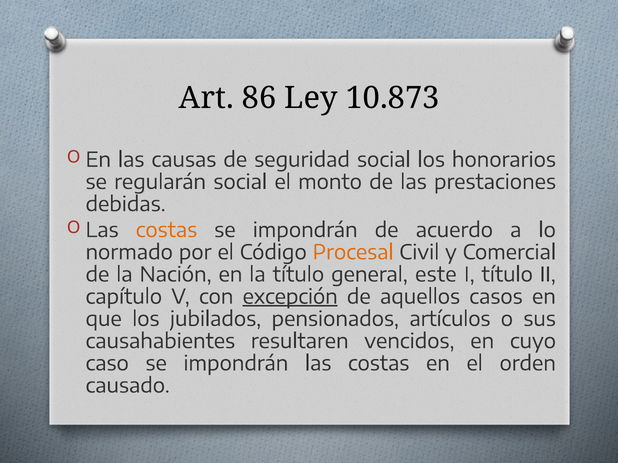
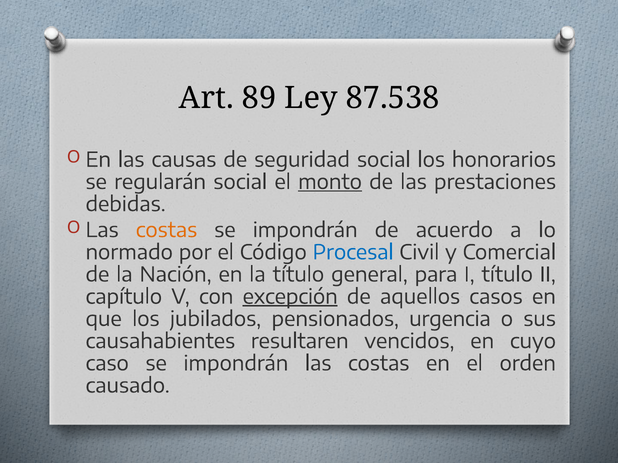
86: 86 -> 89
10.873: 10.873 -> 87.538
monto underline: none -> present
Procesal colour: orange -> blue
este: este -> para
artículos: artículos -> urgencia
